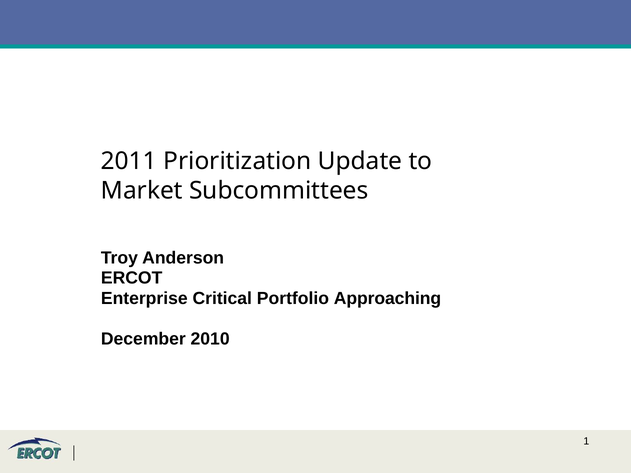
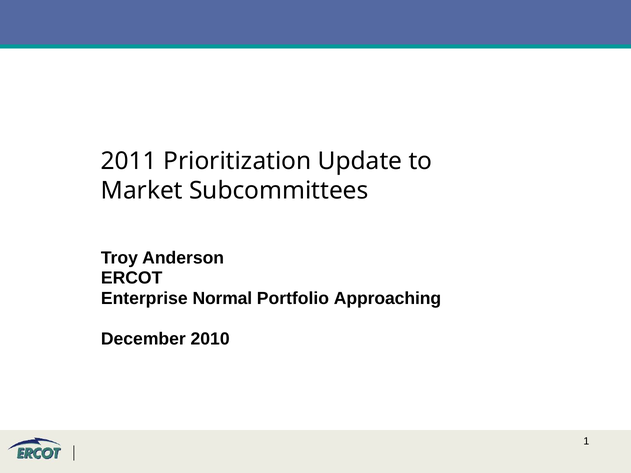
Critical: Critical -> Normal
